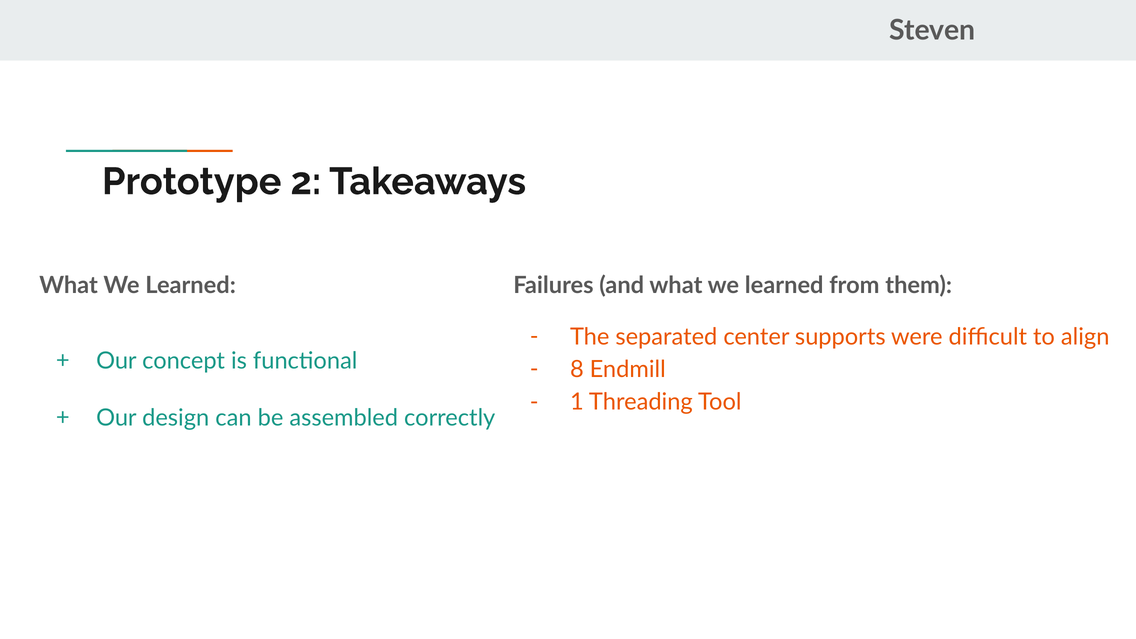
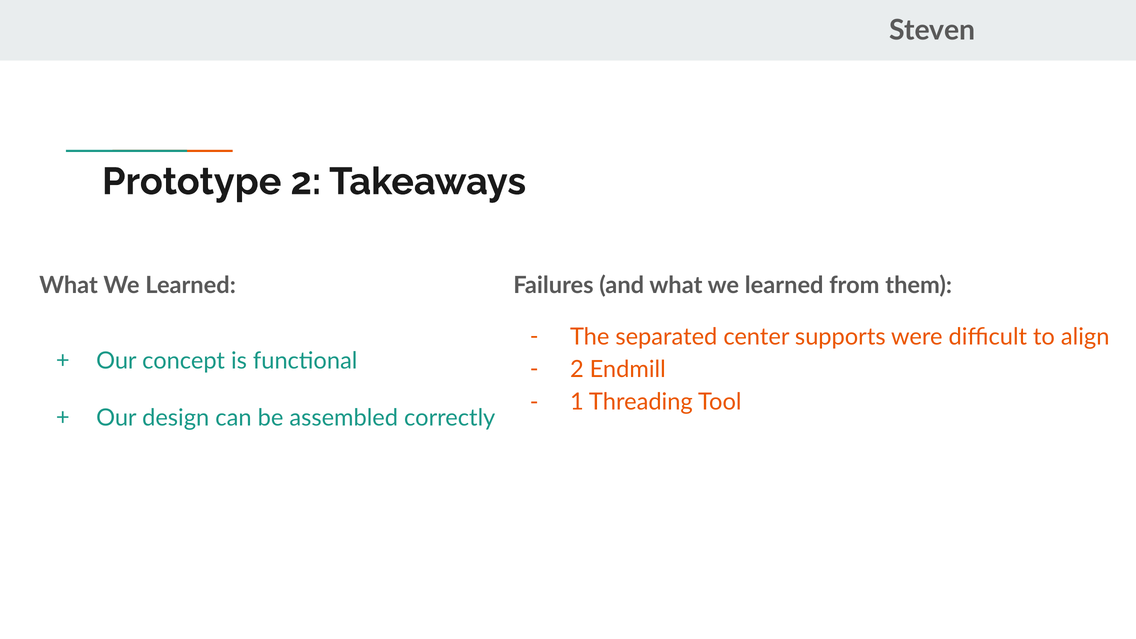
8 at (577, 369): 8 -> 2
